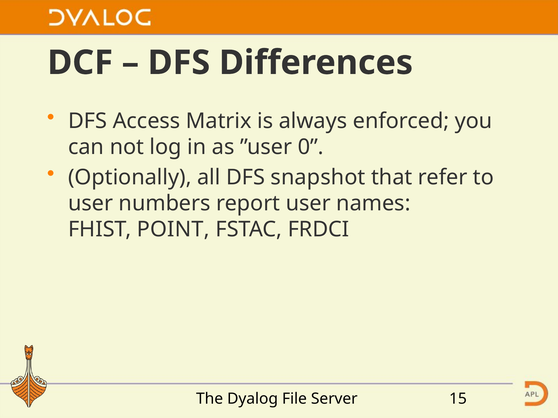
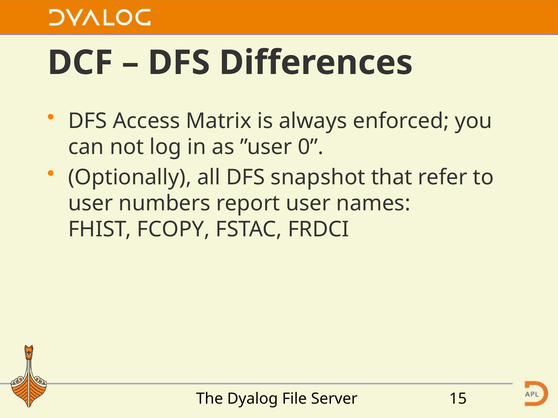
POINT: POINT -> FCOPY
